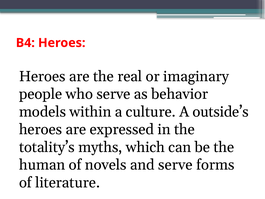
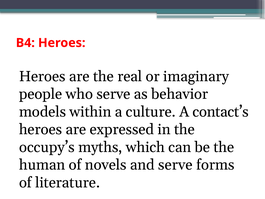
outside’s: outside’s -> contact’s
totality’s: totality’s -> occupy’s
